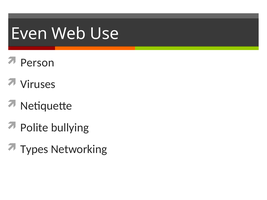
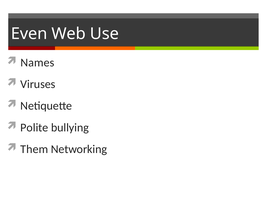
Person: Person -> Names
Types: Types -> Them
